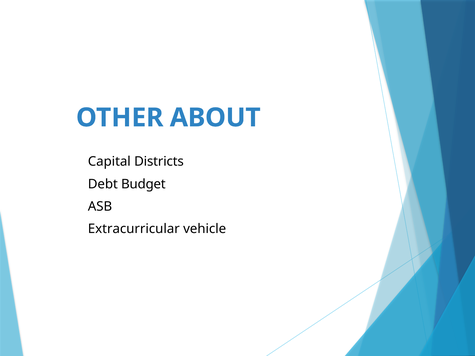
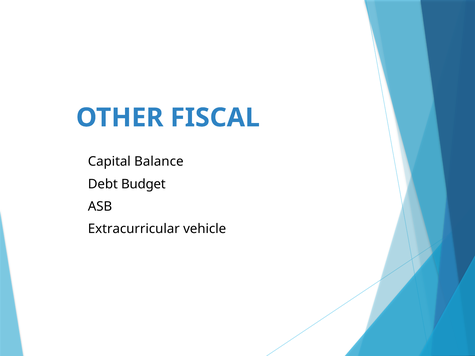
ABOUT: ABOUT -> FISCAL
Districts: Districts -> Balance
